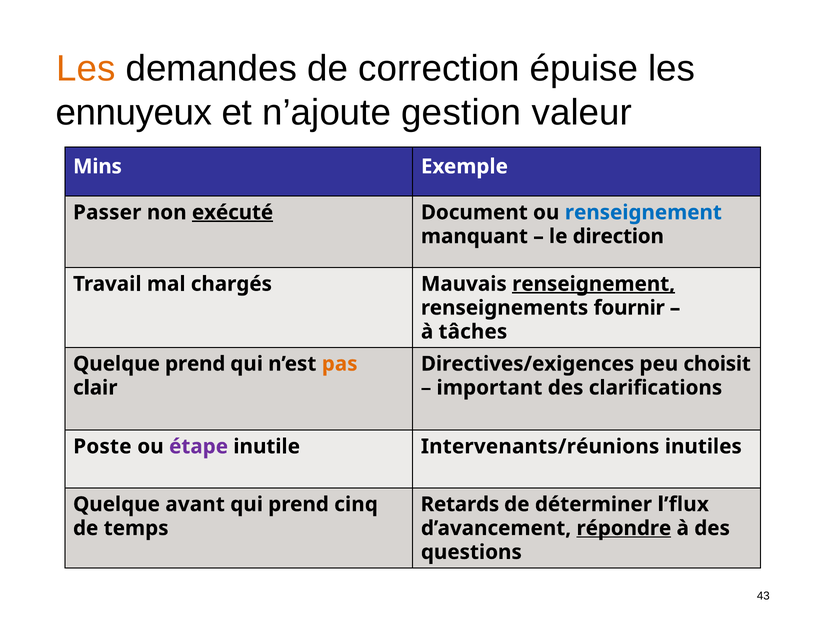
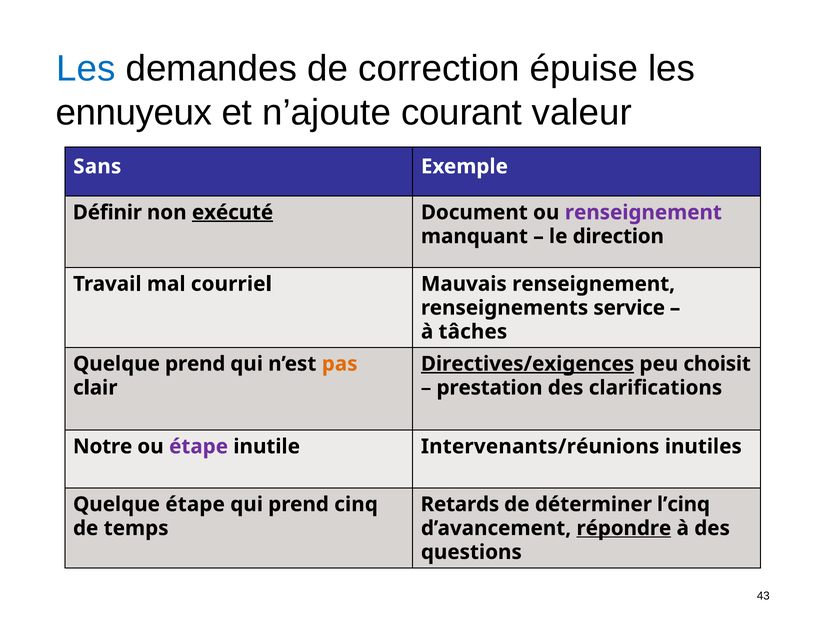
Les at (86, 69) colour: orange -> blue
gestion: gestion -> courant
Mins: Mins -> Sans
Passer: Passer -> Définir
renseignement at (643, 212) colour: blue -> purple
chargés: chargés -> courriel
renseignement at (594, 284) underline: present -> none
fournir: fournir -> service
Directives/exigences underline: none -> present
important: important -> prestation
Poste: Poste -> Notre
Quelque avant: avant -> étape
l’flux: l’flux -> l’cinq
